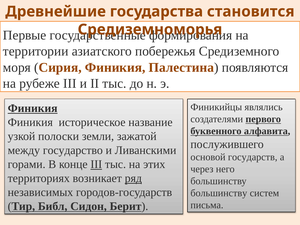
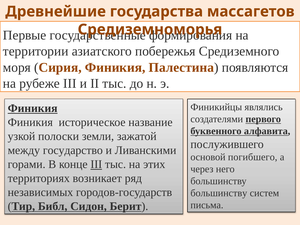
становится: становится -> массагетов
государств: государств -> погибшего
ряд underline: present -> none
